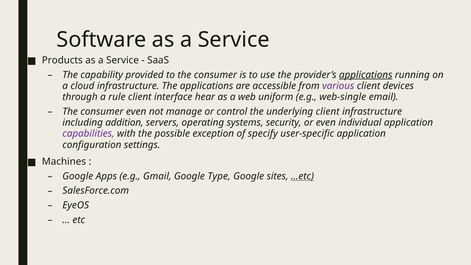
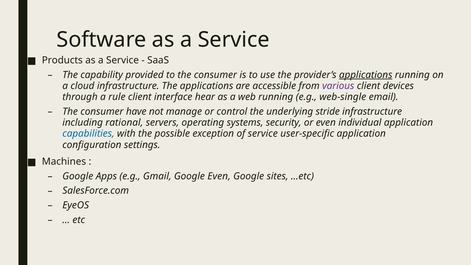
web uniform: uniform -> running
consumer even: even -> have
underlying client: client -> stride
addition: addition -> rational
capabilities colour: purple -> blue
of specify: specify -> service
Google Type: Type -> Even
…etc underline: present -> none
